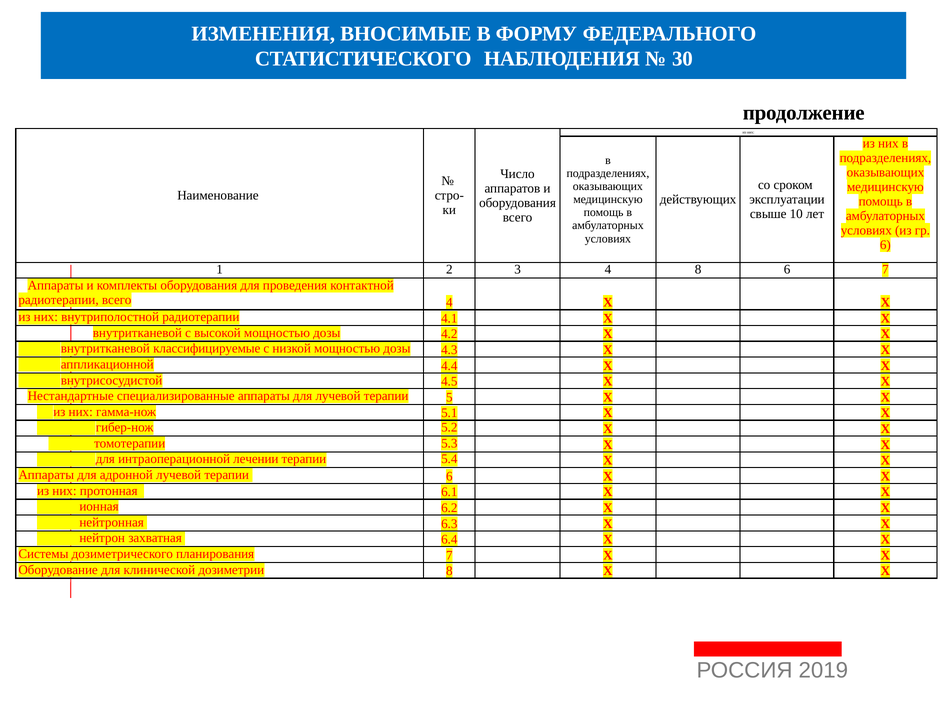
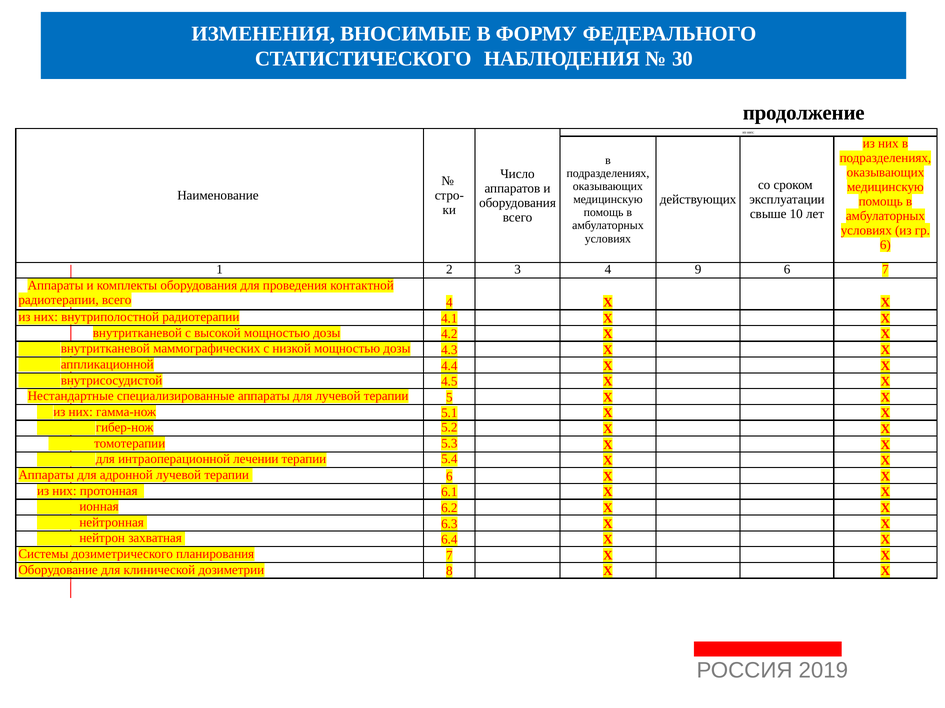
4 8: 8 -> 9
классифицируемые: классифицируемые -> маммографических
